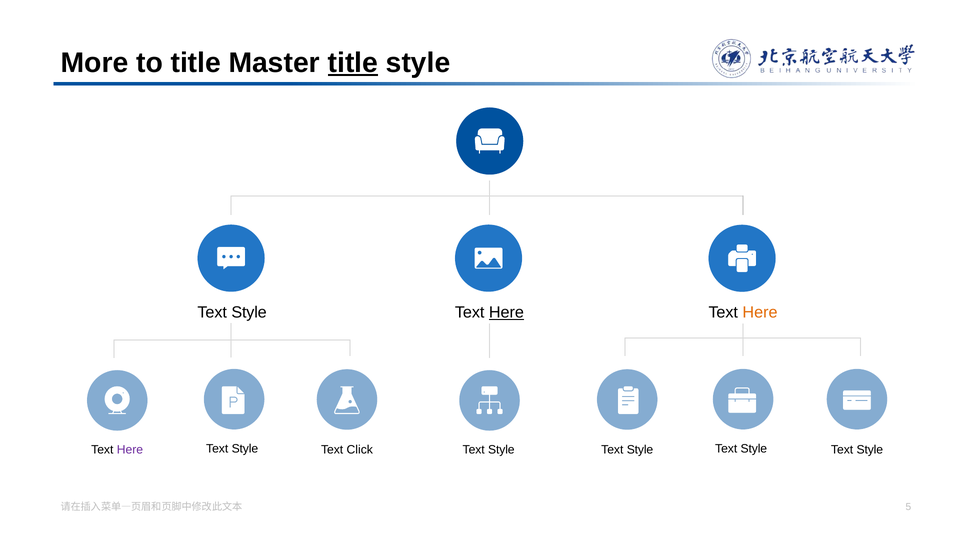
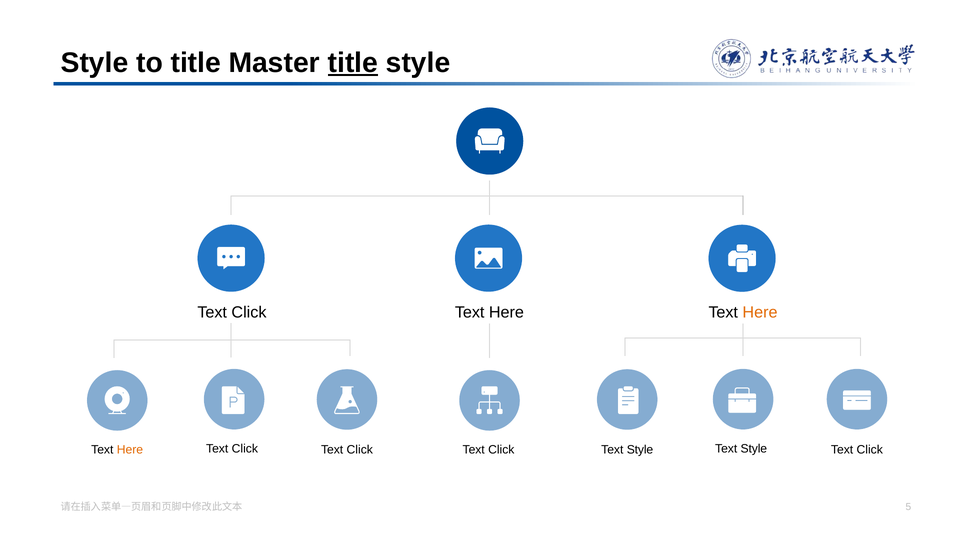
More at (95, 63): More -> Style
Style at (249, 312): Style -> Click
Here at (506, 312) underline: present -> none
Style at (870, 449): Style -> Click
Style at (501, 449): Style -> Click
Here at (130, 450) colour: purple -> orange
Style at (245, 448): Style -> Click
